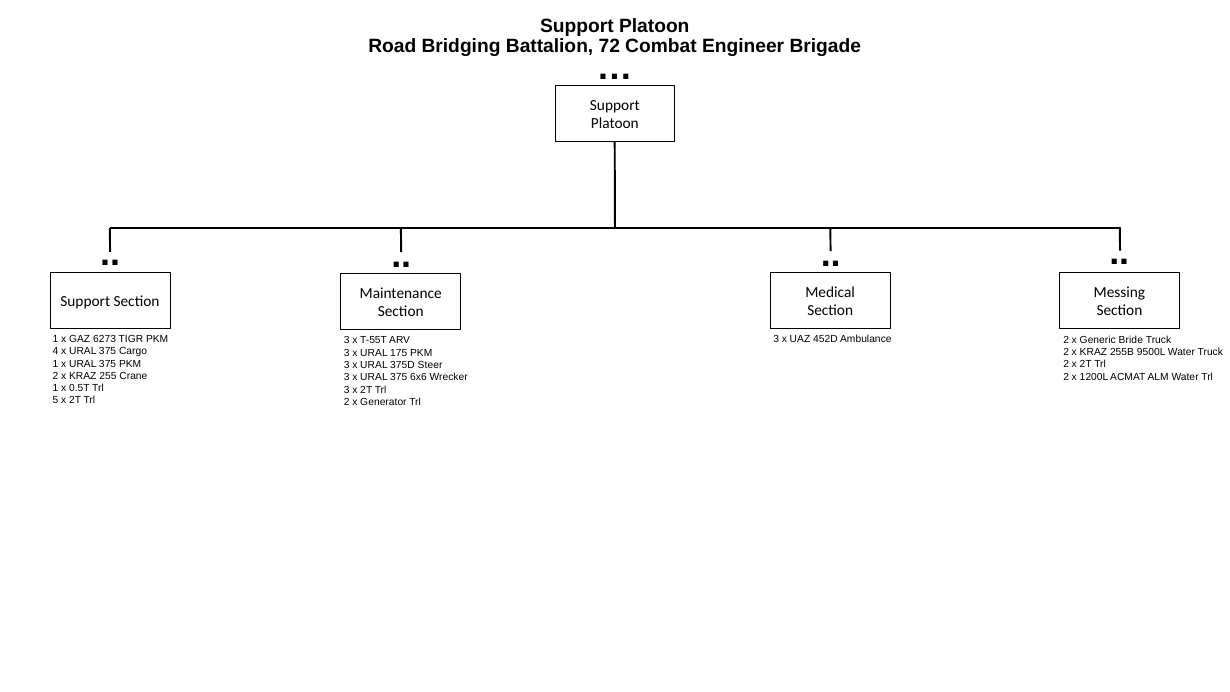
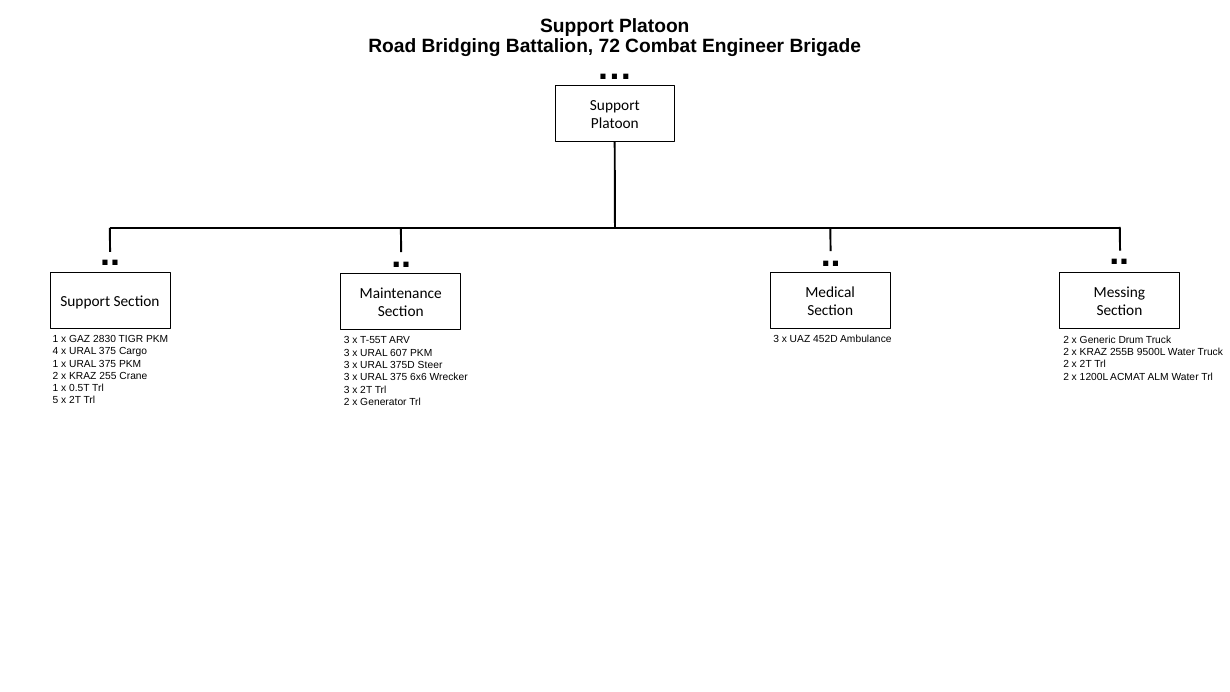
6273: 6273 -> 2830
Bride: Bride -> Drum
175: 175 -> 607
